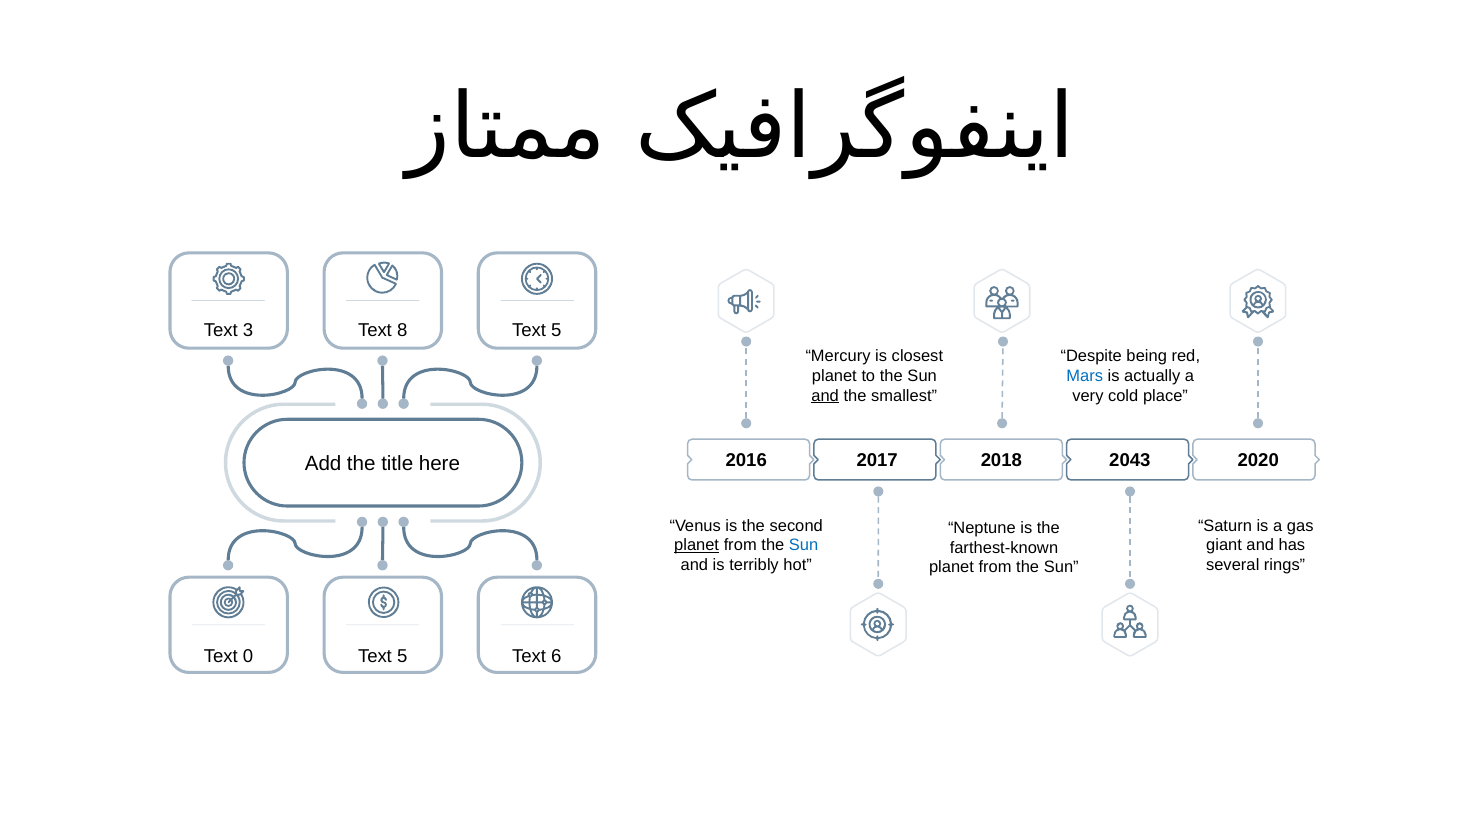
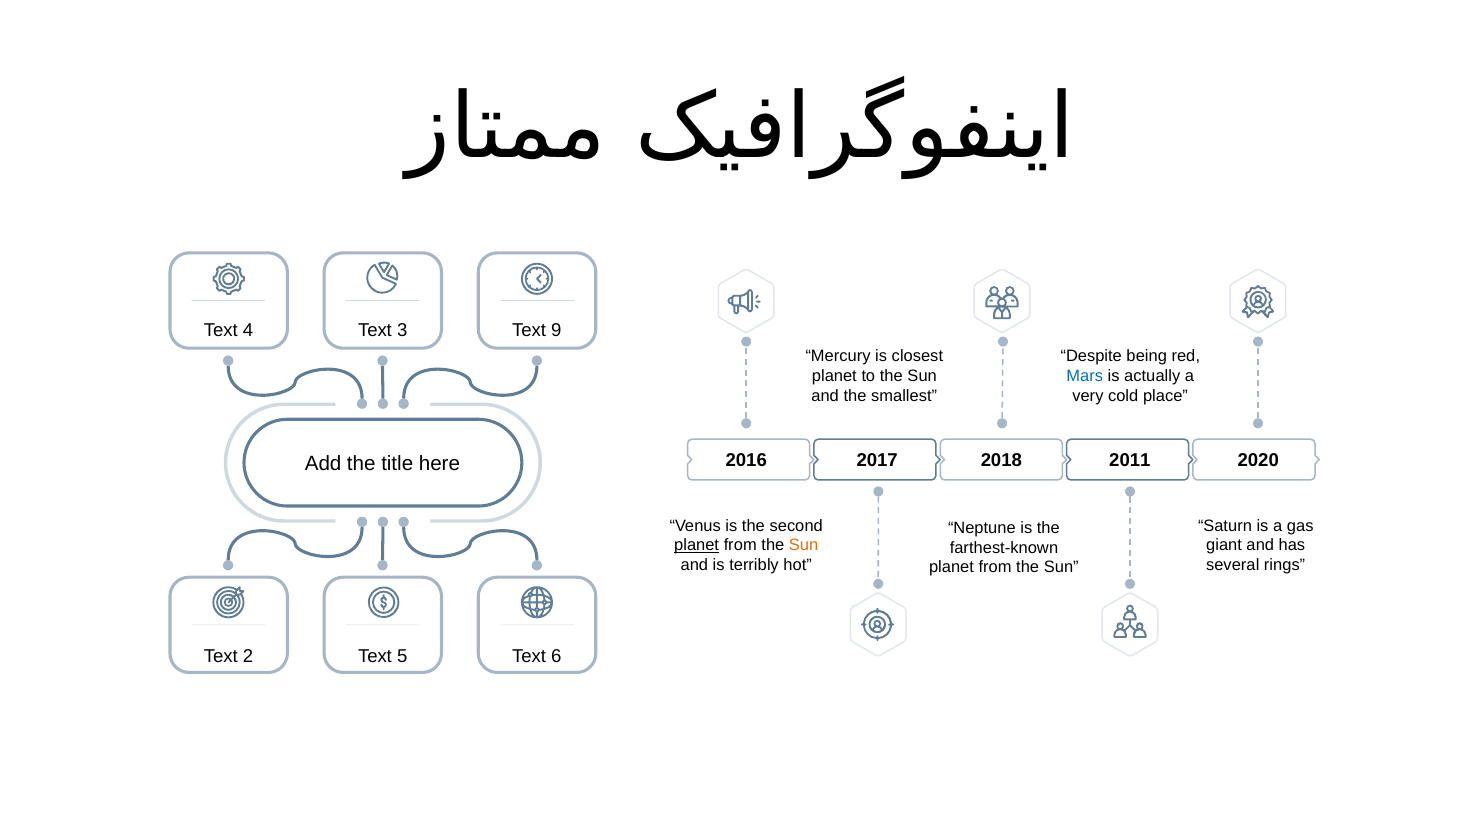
3: 3 -> 4
8: 8 -> 3
5 at (556, 330): 5 -> 9
and at (825, 396) underline: present -> none
2043: 2043 -> 2011
Sun at (804, 546) colour: blue -> orange
0: 0 -> 2
